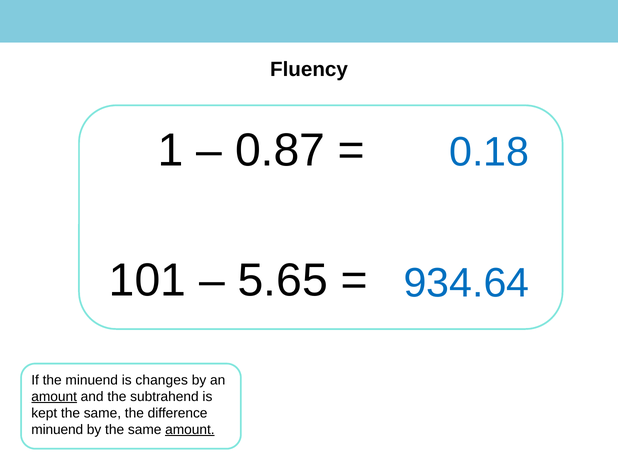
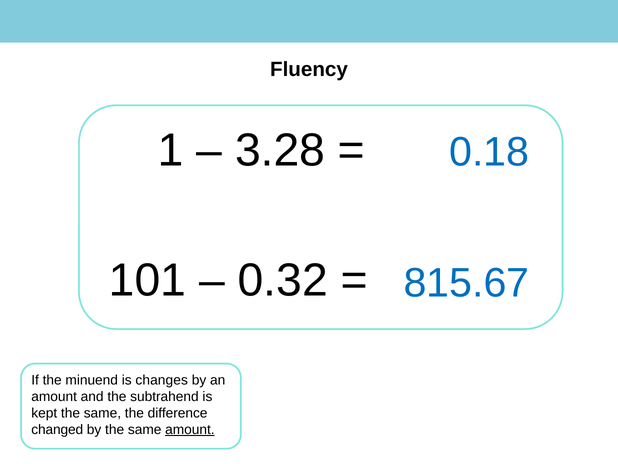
0.87: 0.87 -> 3.28
5.65: 5.65 -> 0.32
934.64: 934.64 -> 815.67
amount at (54, 396) underline: present -> none
minuend at (57, 429): minuend -> changed
